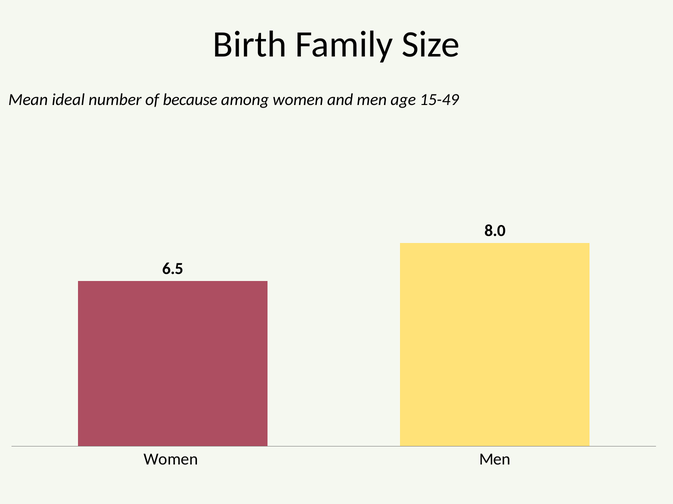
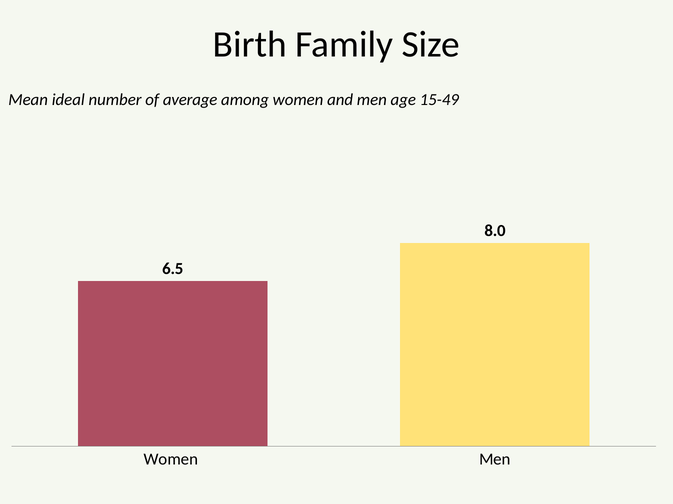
because: because -> average
